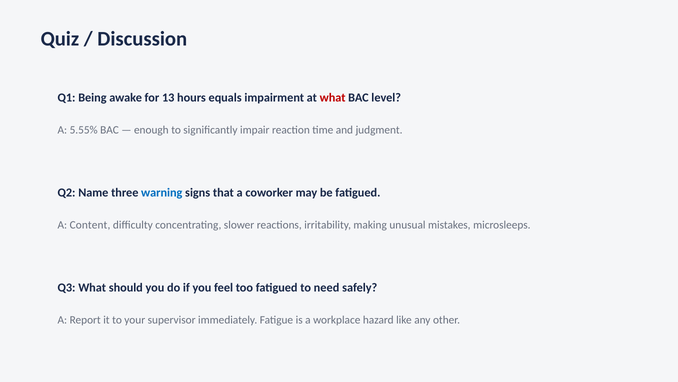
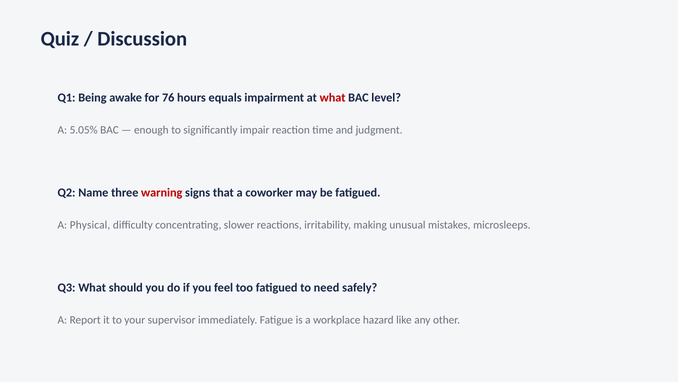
13: 13 -> 76
5.55%: 5.55% -> 5.05%
warning colour: blue -> red
Content: Content -> Physical
